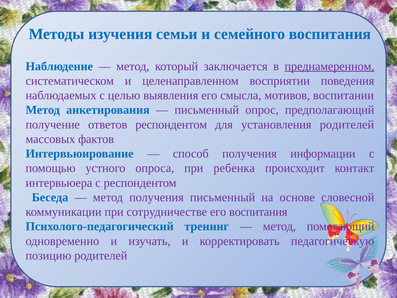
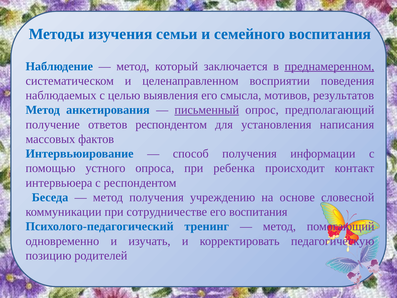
воспитании: воспитании -> результатов
письменный at (207, 110) underline: none -> present
установления родителей: родителей -> написания
получения письменный: письменный -> учреждению
